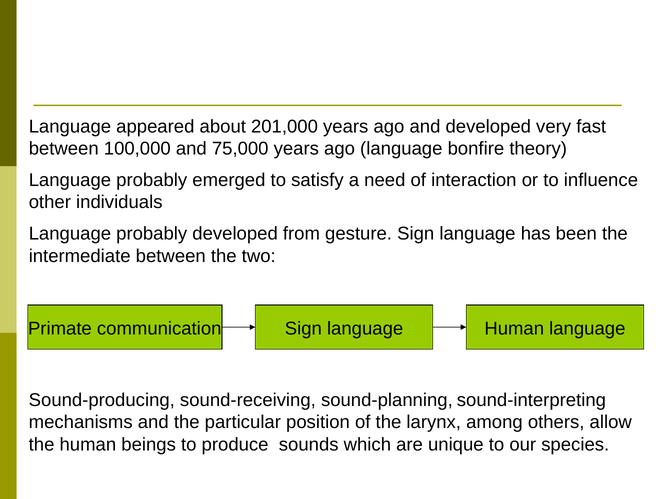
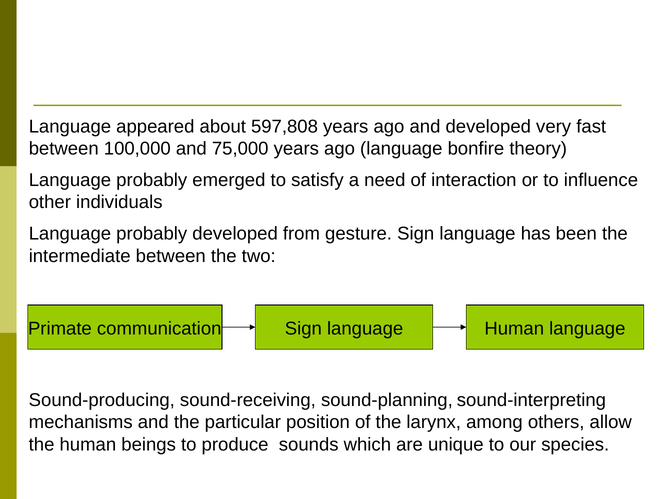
201,000: 201,000 -> 597,808
